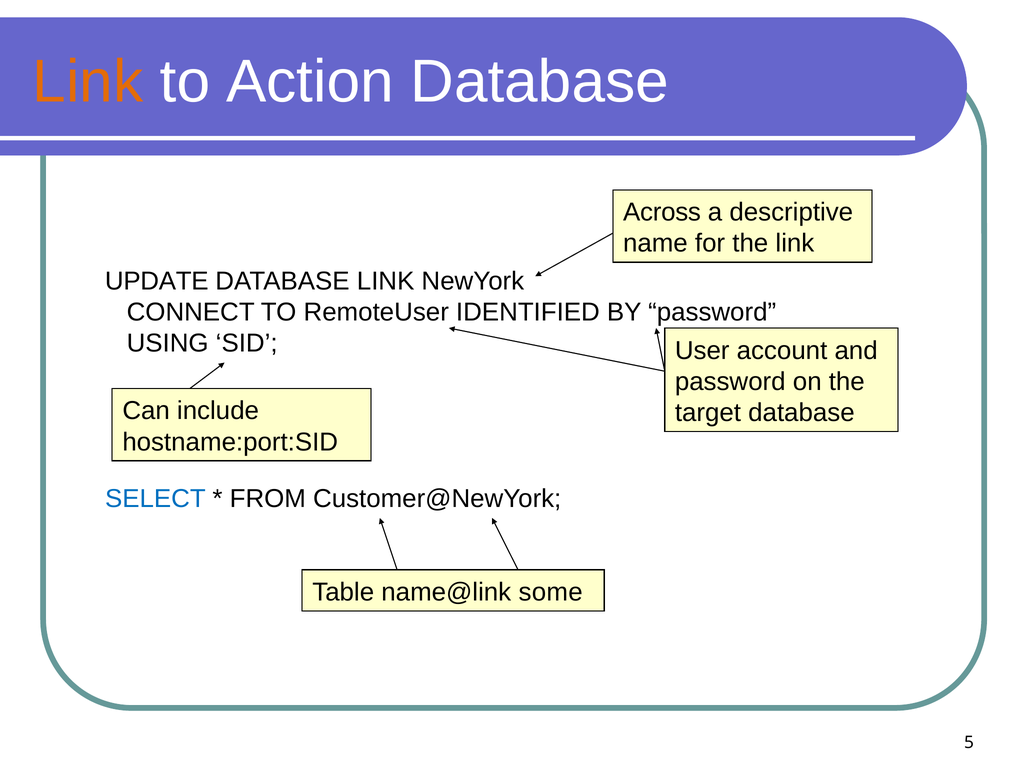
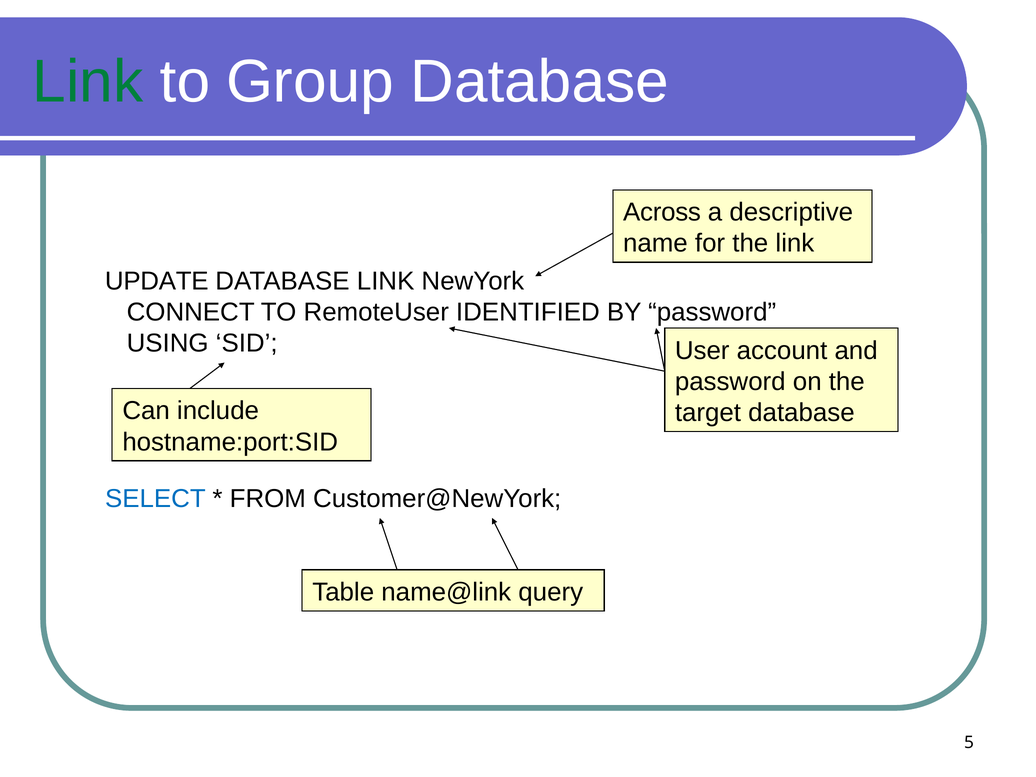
Link at (88, 82) colour: orange -> green
Action: Action -> Group
some: some -> query
